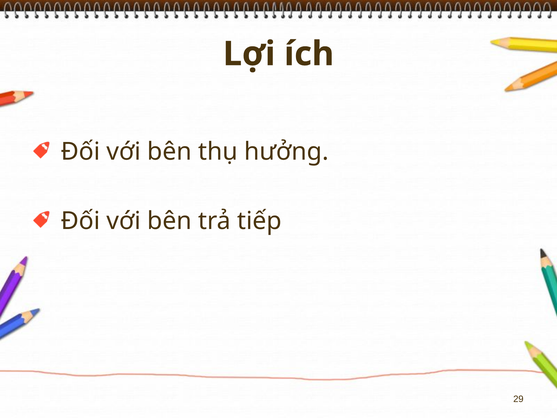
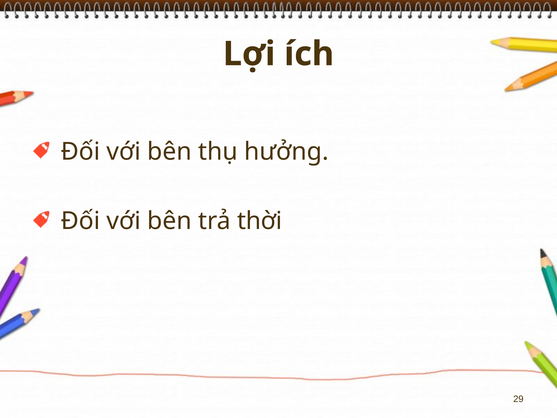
tiếp: tiếp -> thời
